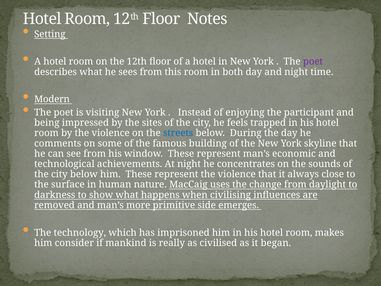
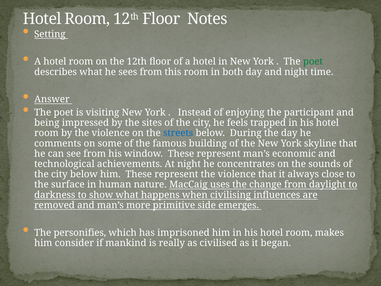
poet at (313, 62) colour: purple -> green
Modern: Modern -> Answer
technology: technology -> personifies
